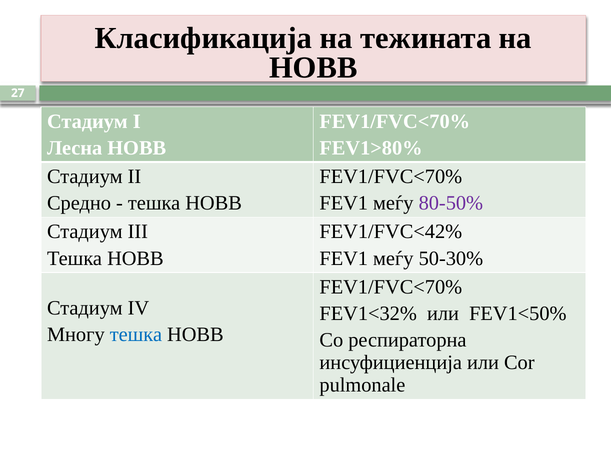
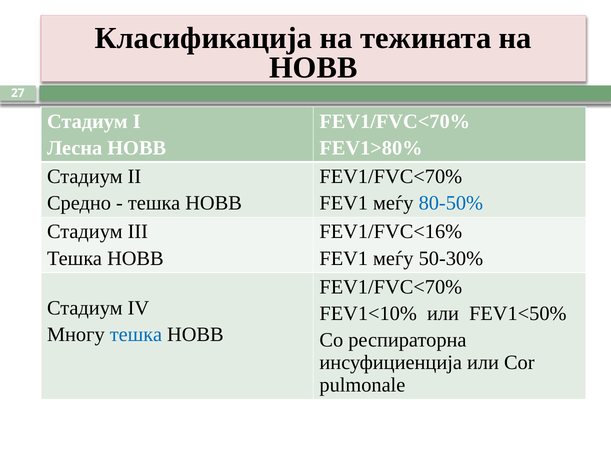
80-50% colour: purple -> blue
FEV1/FVC<42%: FEV1/FVC<42% -> FEV1/FVC<16%
FEV1<32%: FEV1<32% -> FEV1<10%
